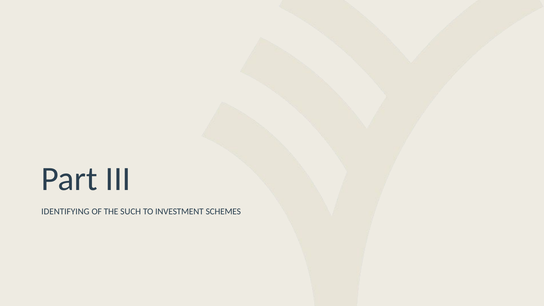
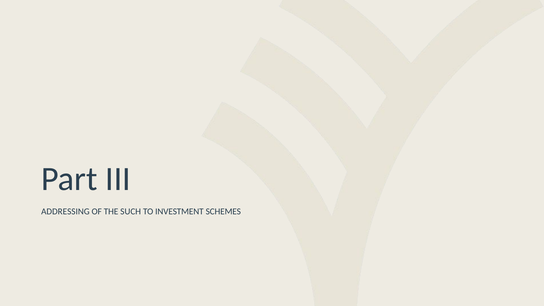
IDENTIFYING: IDENTIFYING -> ADDRESSING
